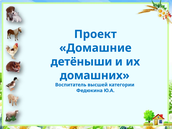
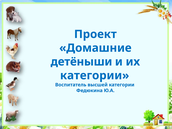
домашних at (95, 75): домашних -> категории
